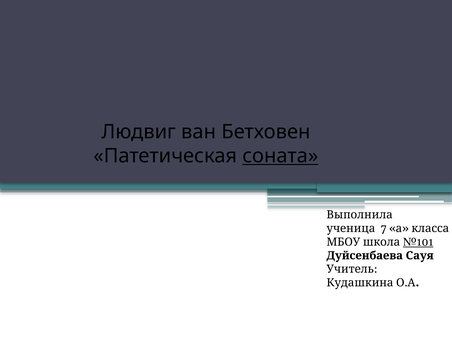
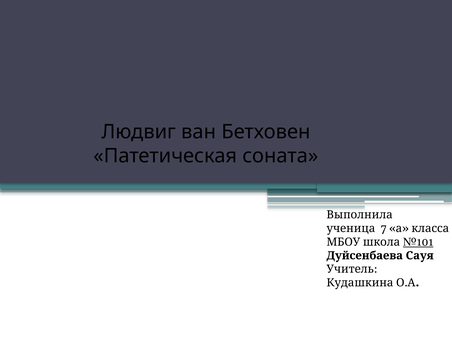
соната underline: present -> none
